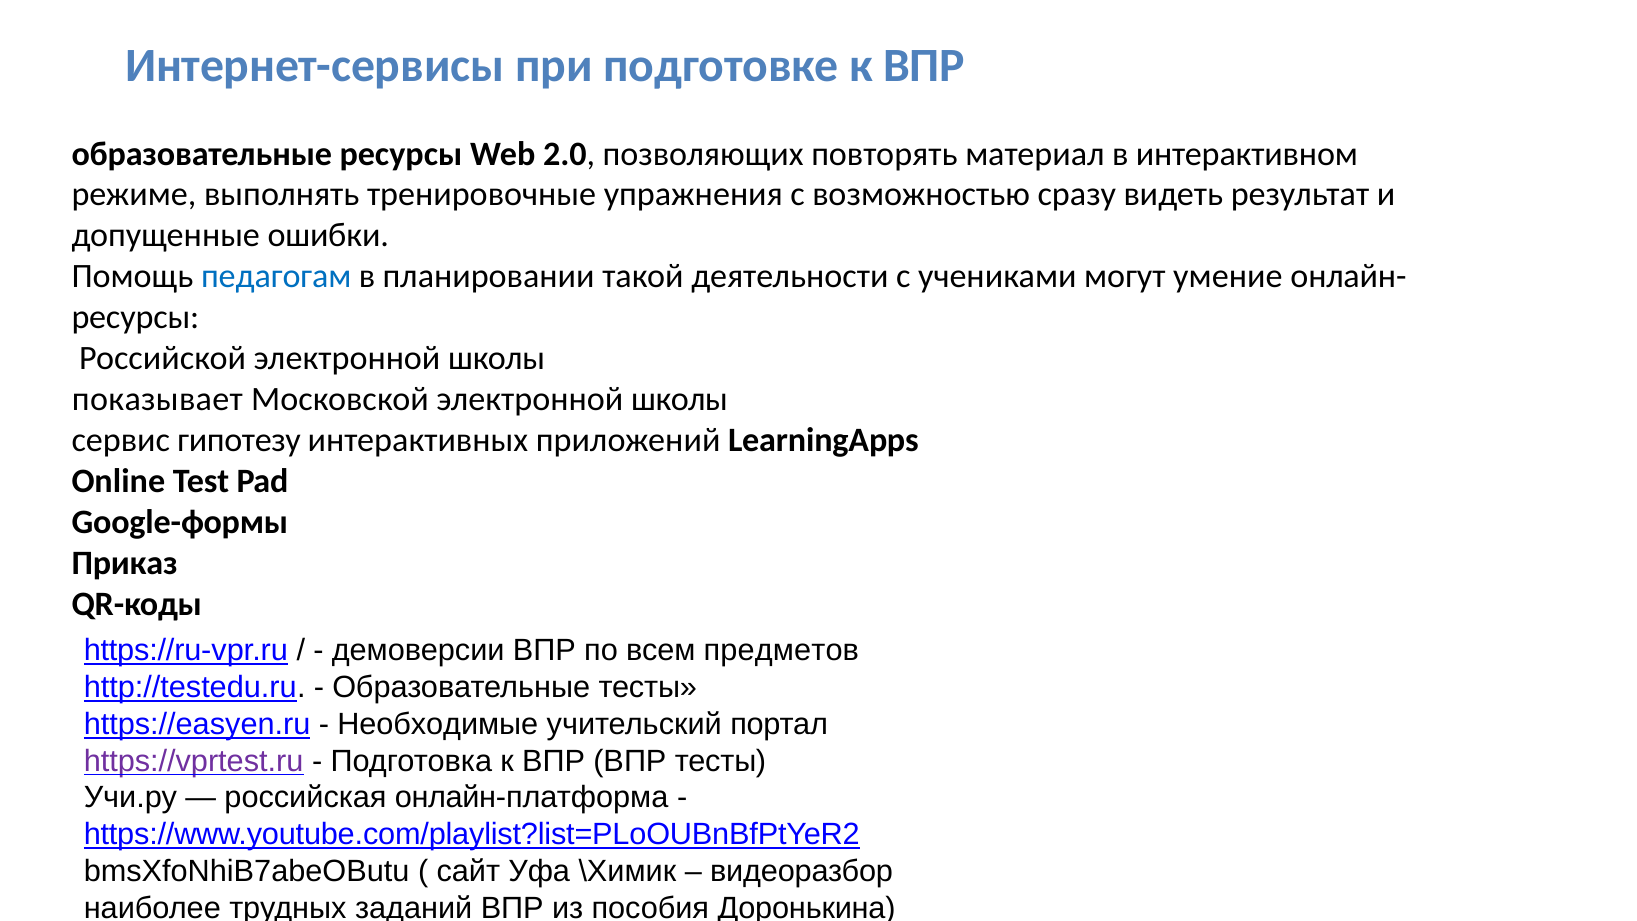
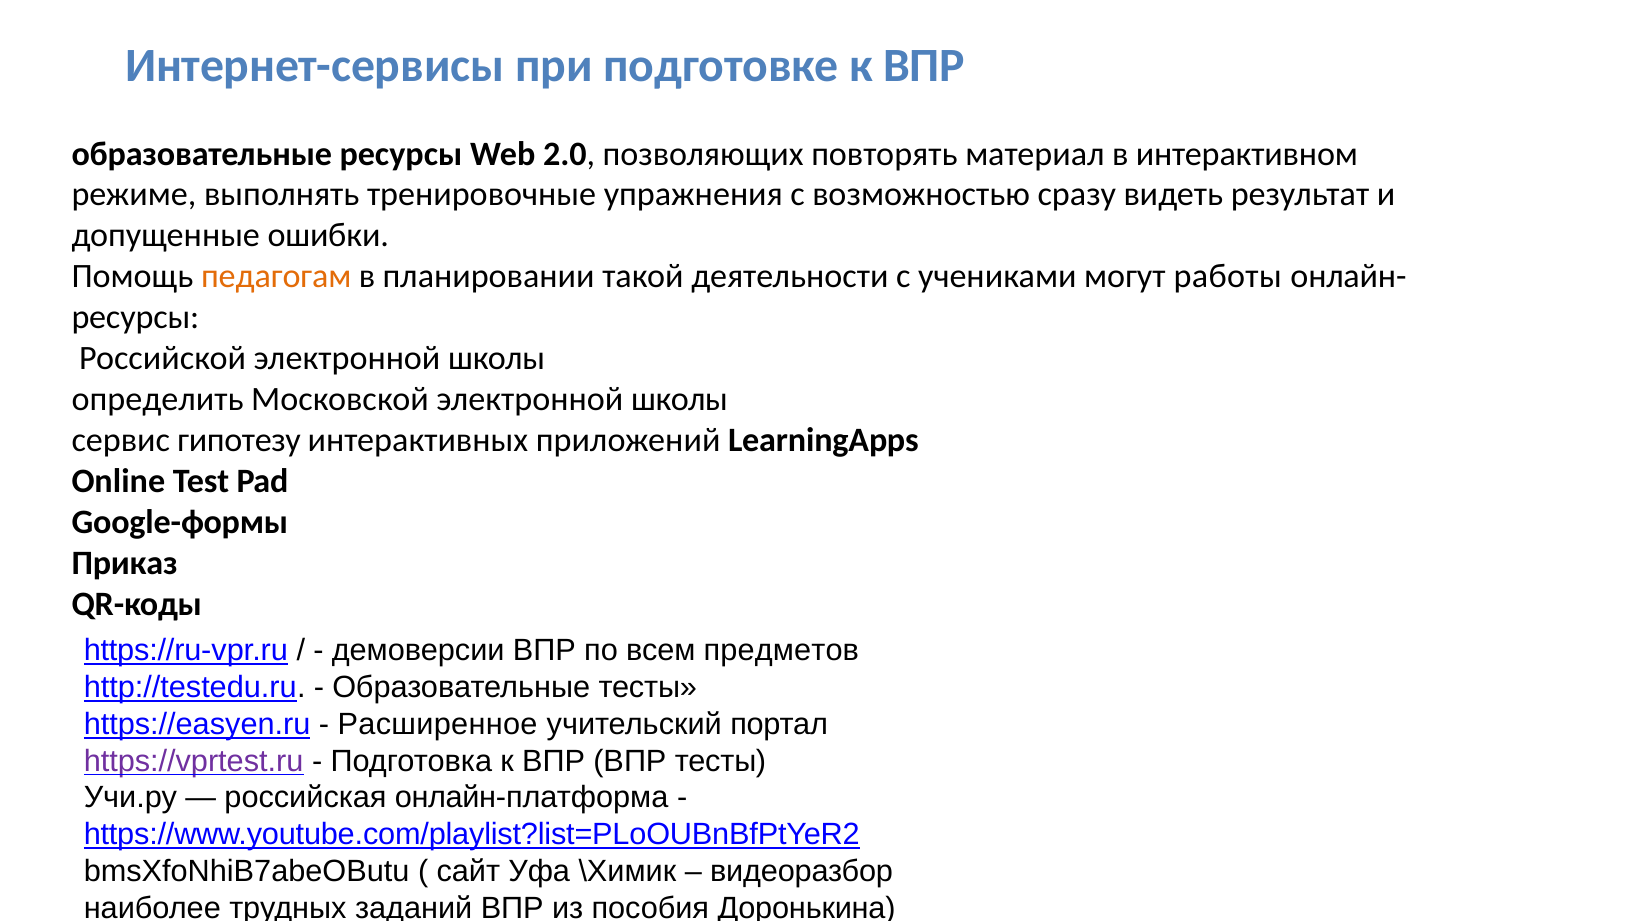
педагогам colour: blue -> orange
умение: умение -> работы
показывает: показывает -> определить
Необходимые: Необходимые -> Расширенное
